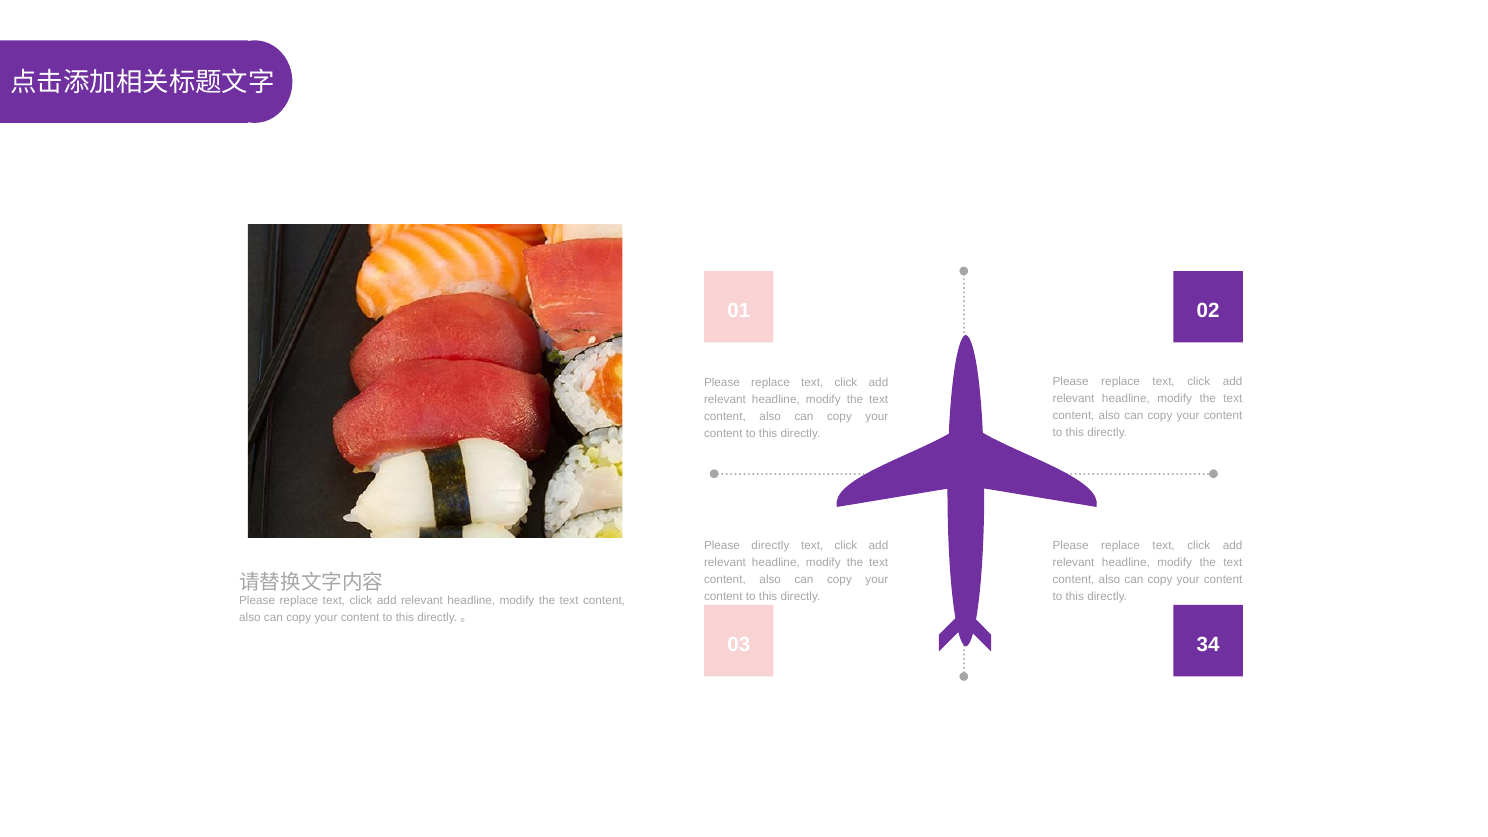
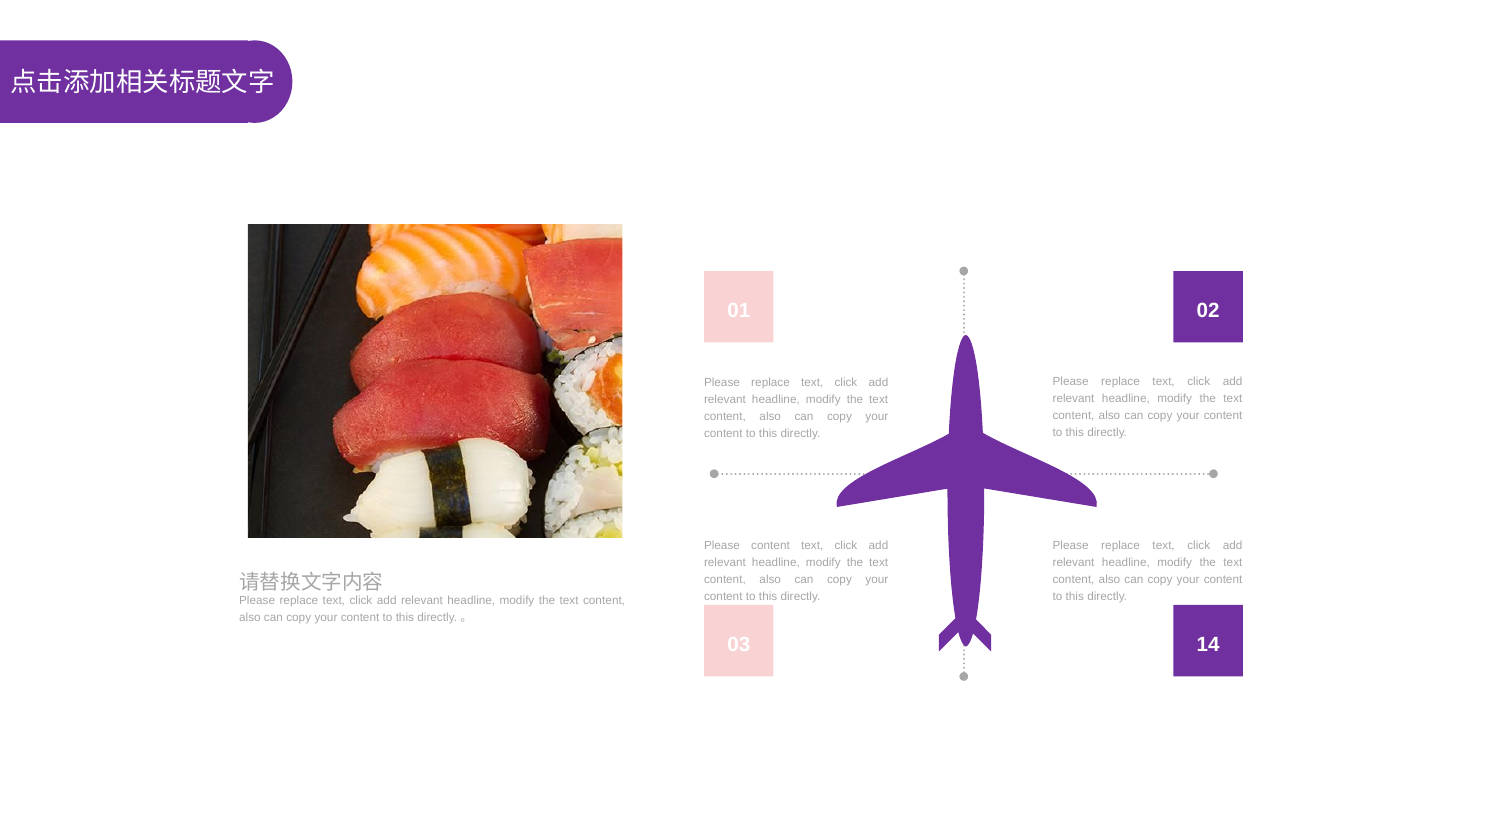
Please directly: directly -> content
34: 34 -> 14
